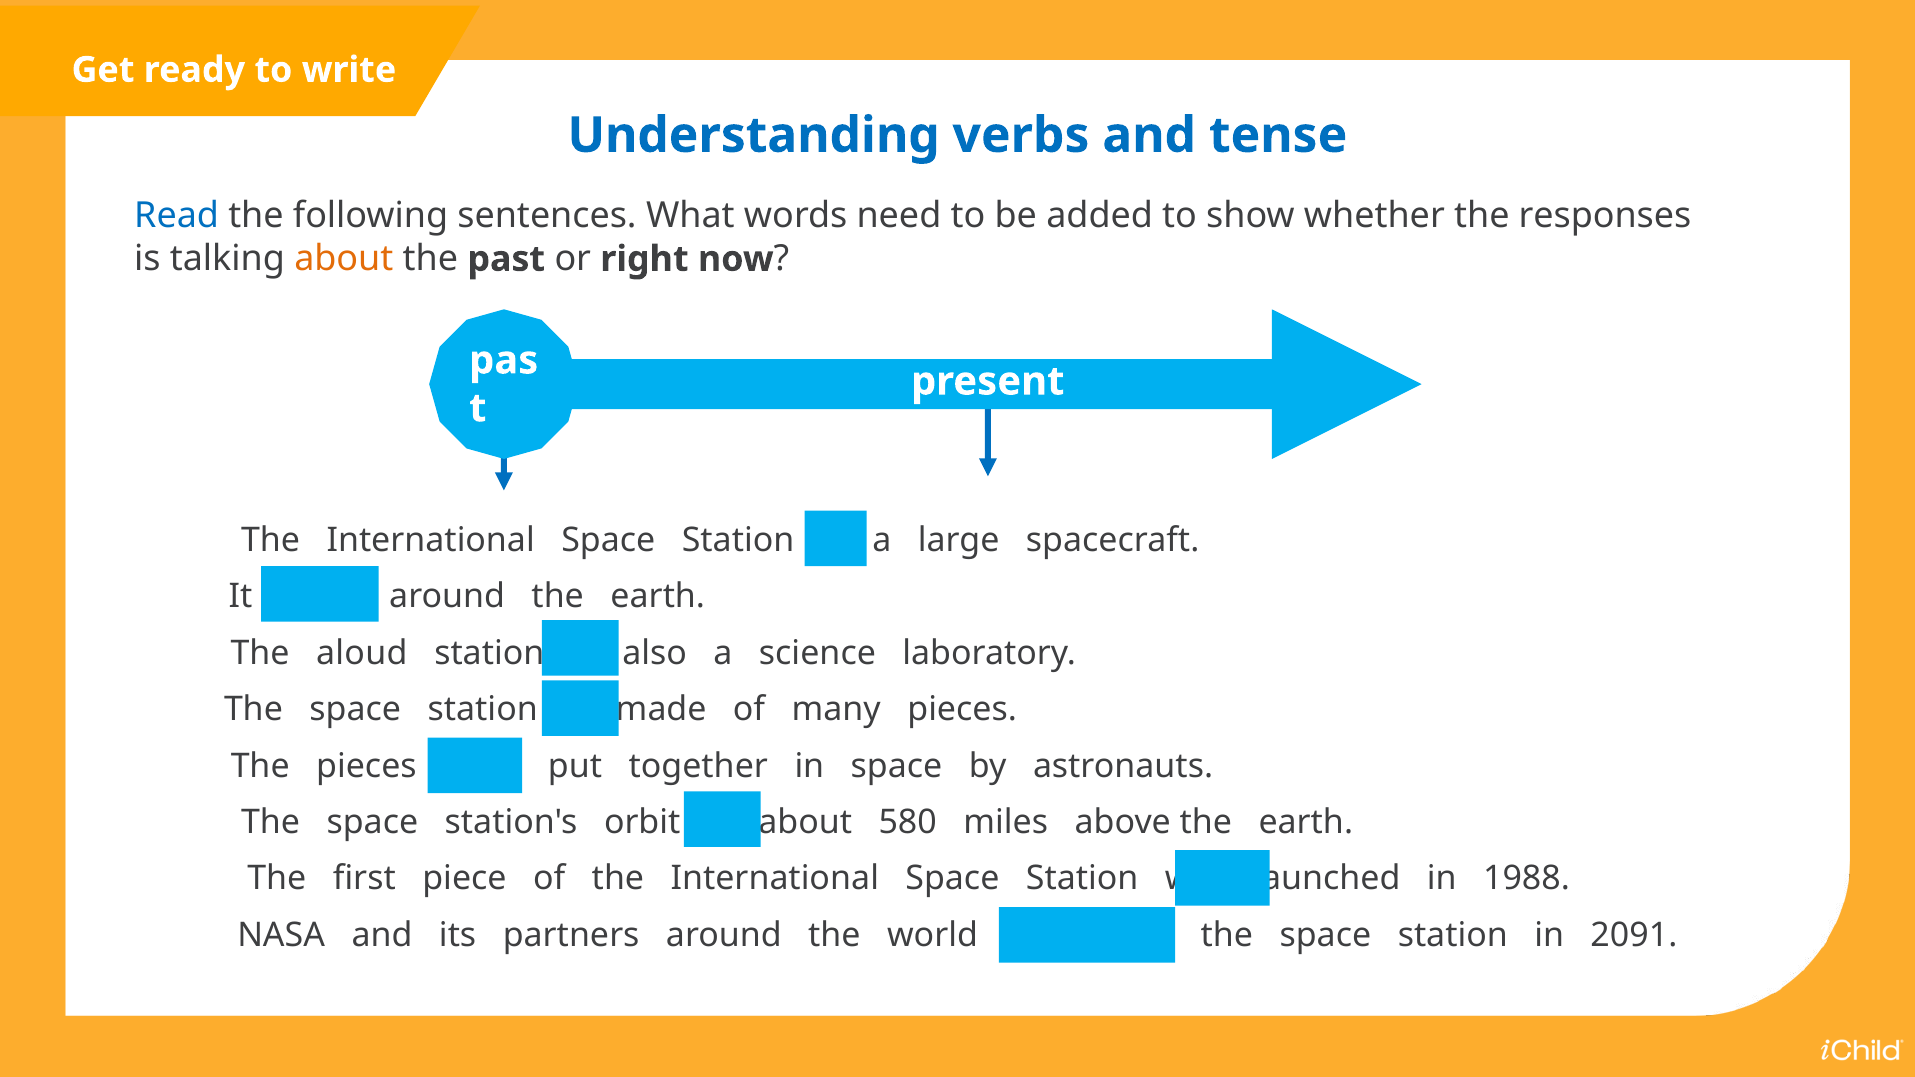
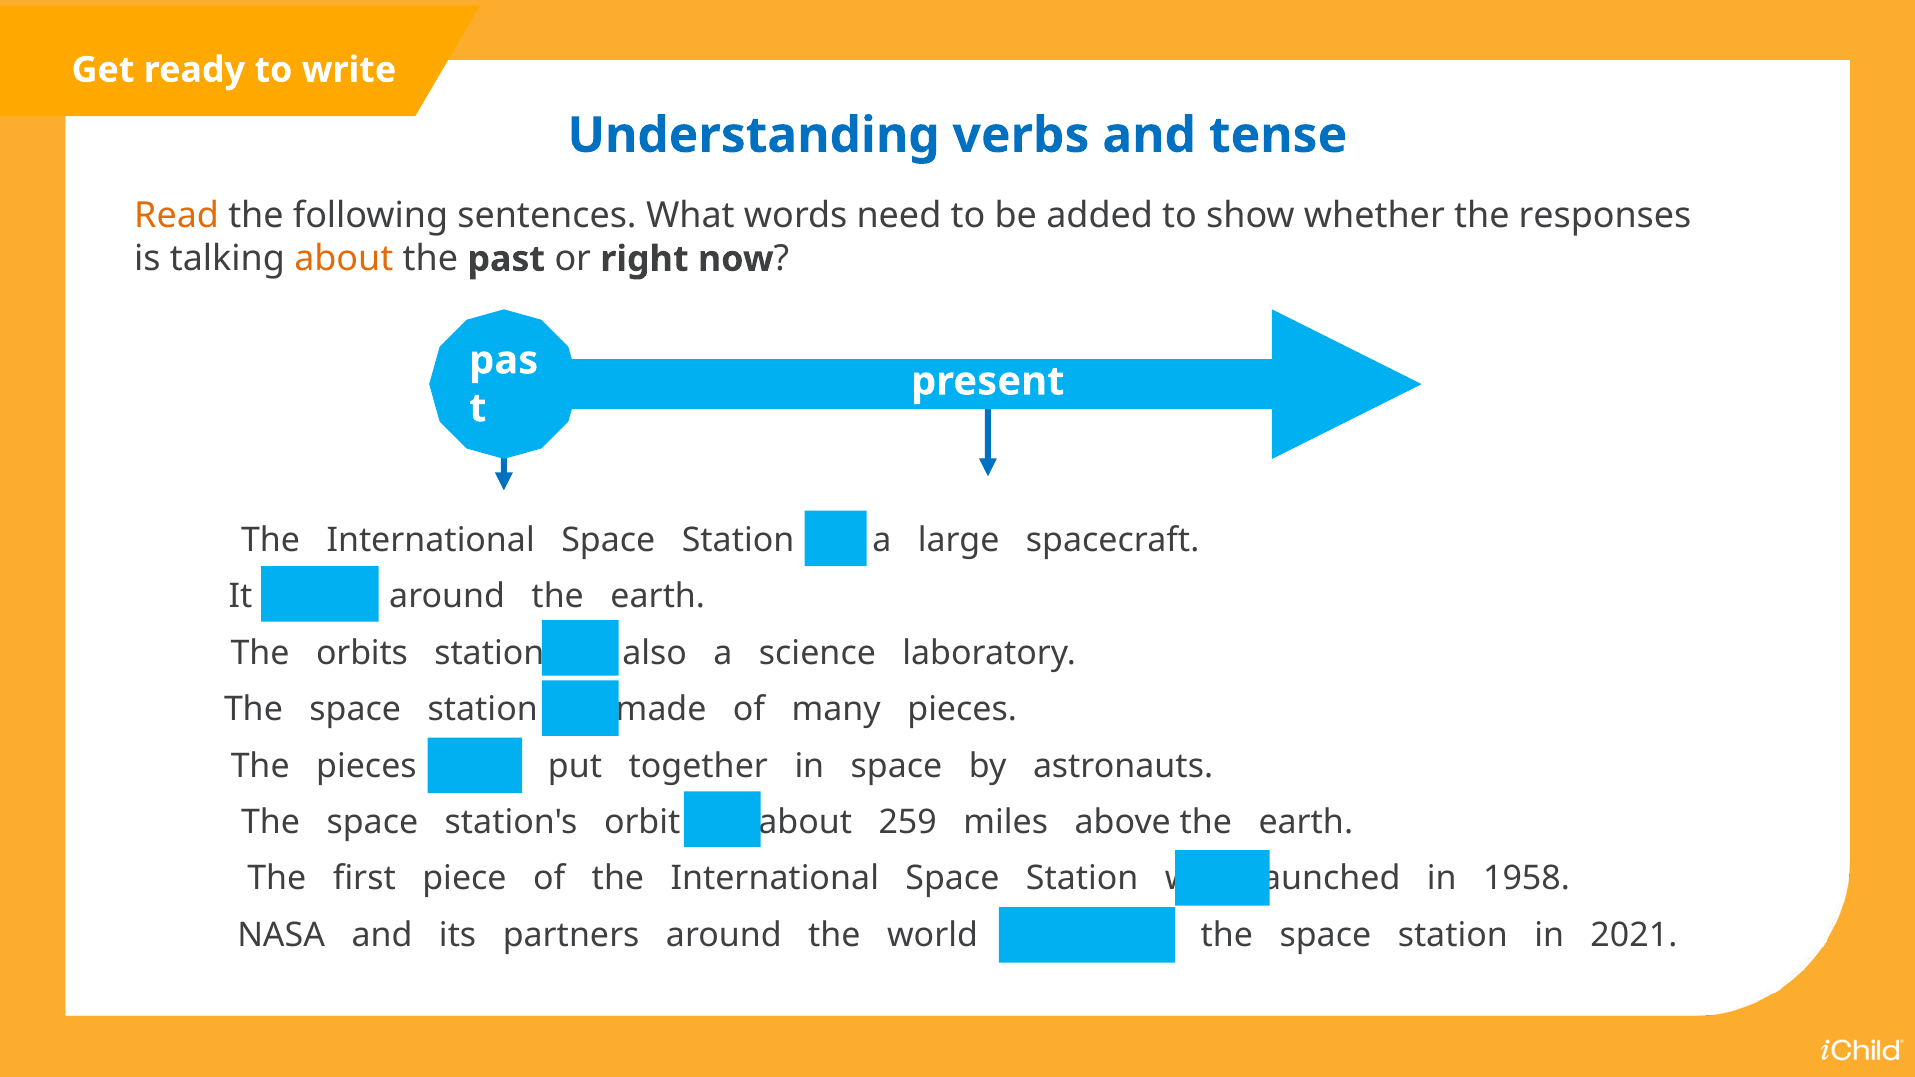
Read colour: blue -> orange
The aloud: aloud -> orbits
580: 580 -> 259
1988: 1988 -> 1958
2091: 2091 -> 2021
